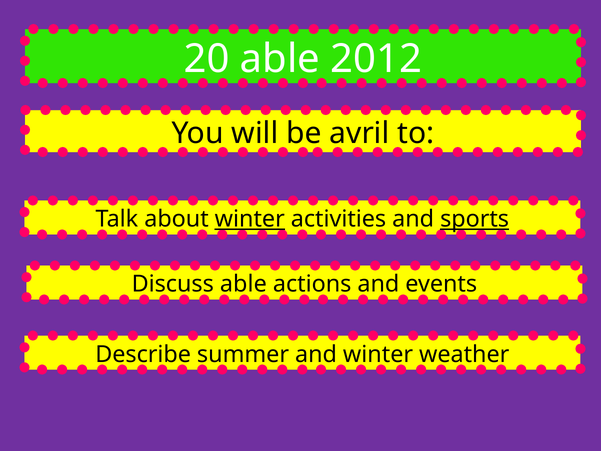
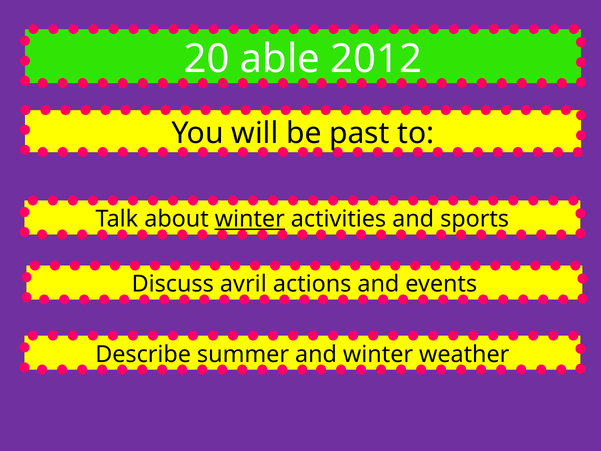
avril: avril -> past
sports underline: present -> none
Discuss able: able -> avril
